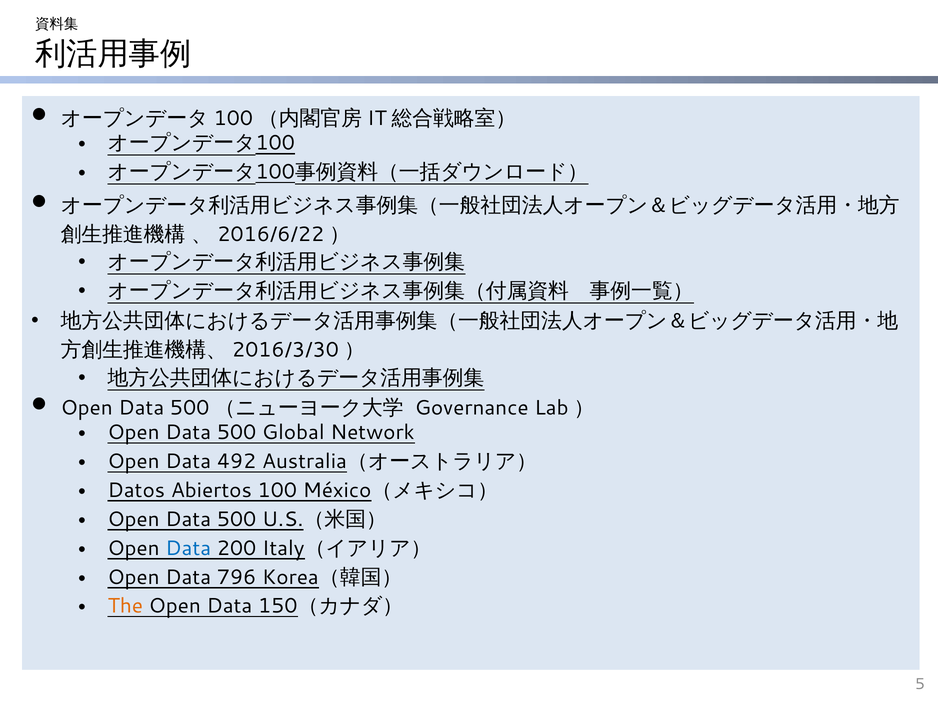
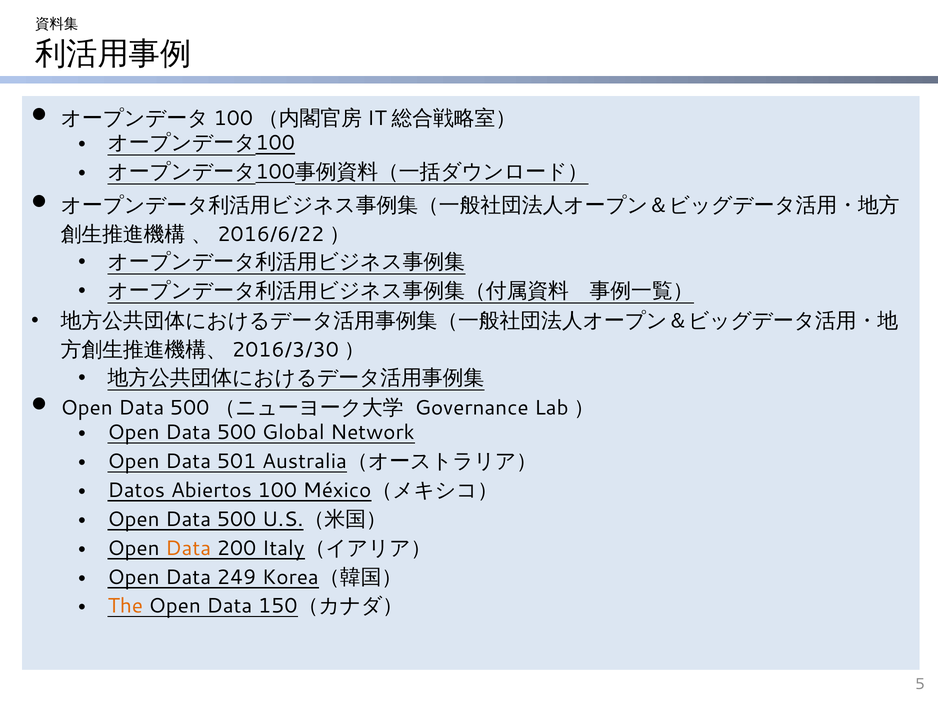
492: 492 -> 501
Data at (188, 548) colour: blue -> orange
796: 796 -> 249
